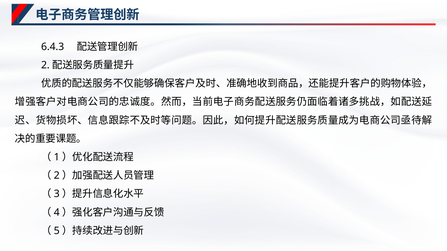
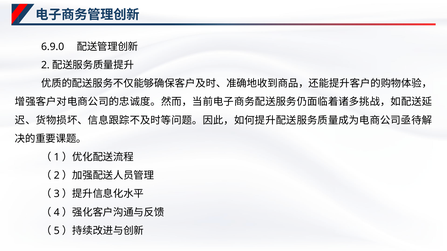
6.4.3: 6.4.3 -> 6.9.0
